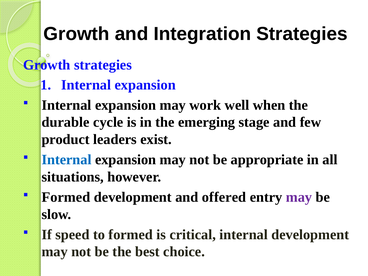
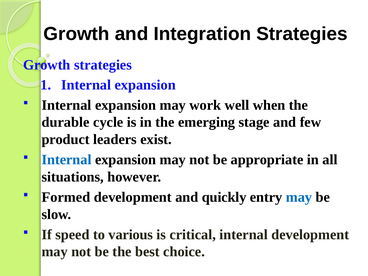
offered: offered -> quickly
may at (299, 197) colour: purple -> blue
to formed: formed -> various
